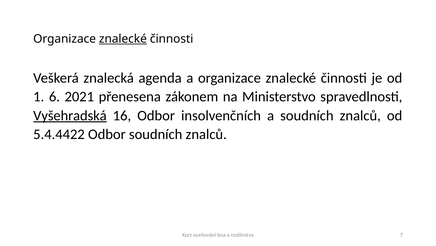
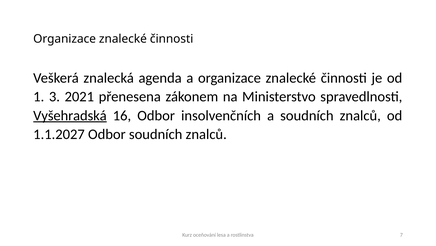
znalecké at (123, 39) underline: present -> none
6: 6 -> 3
5.4.4422: 5.4.4422 -> 1.1.2027
